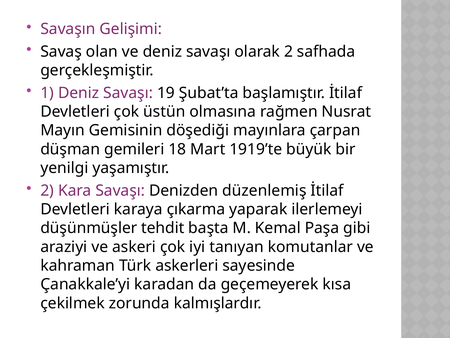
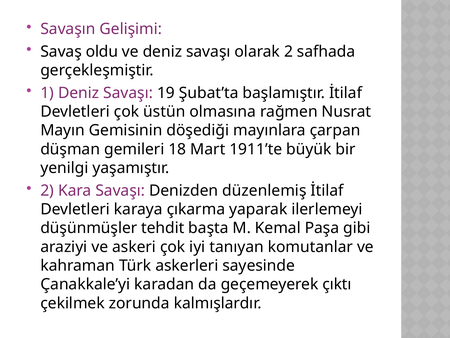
olan: olan -> oldu
1919’te: 1919’te -> 1911’te
kısa: kısa -> çıktı
